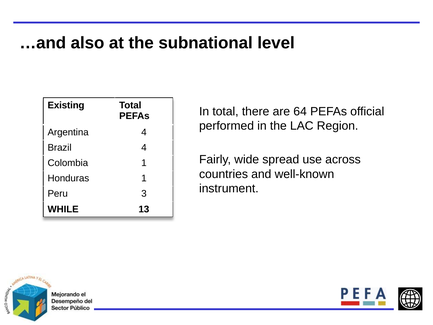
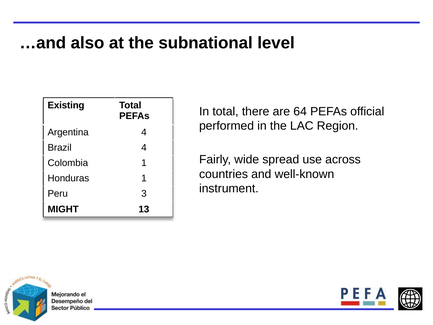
WHILE: WHILE -> MIGHT
